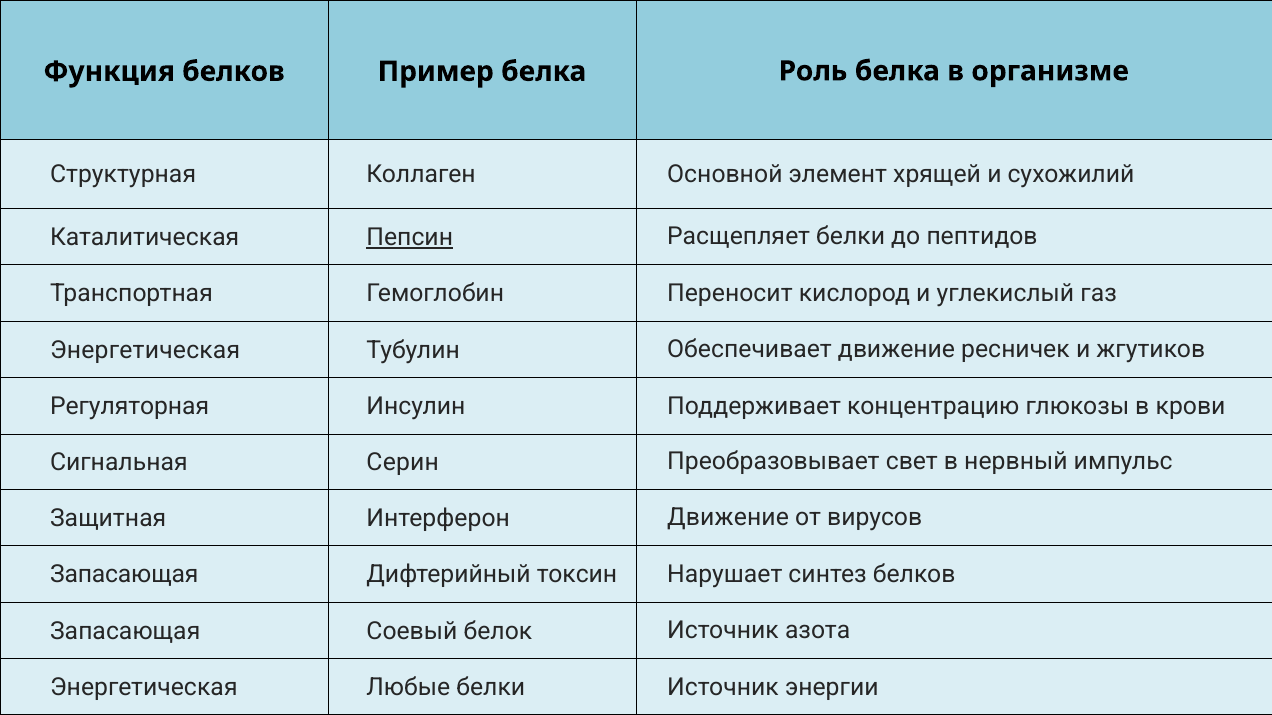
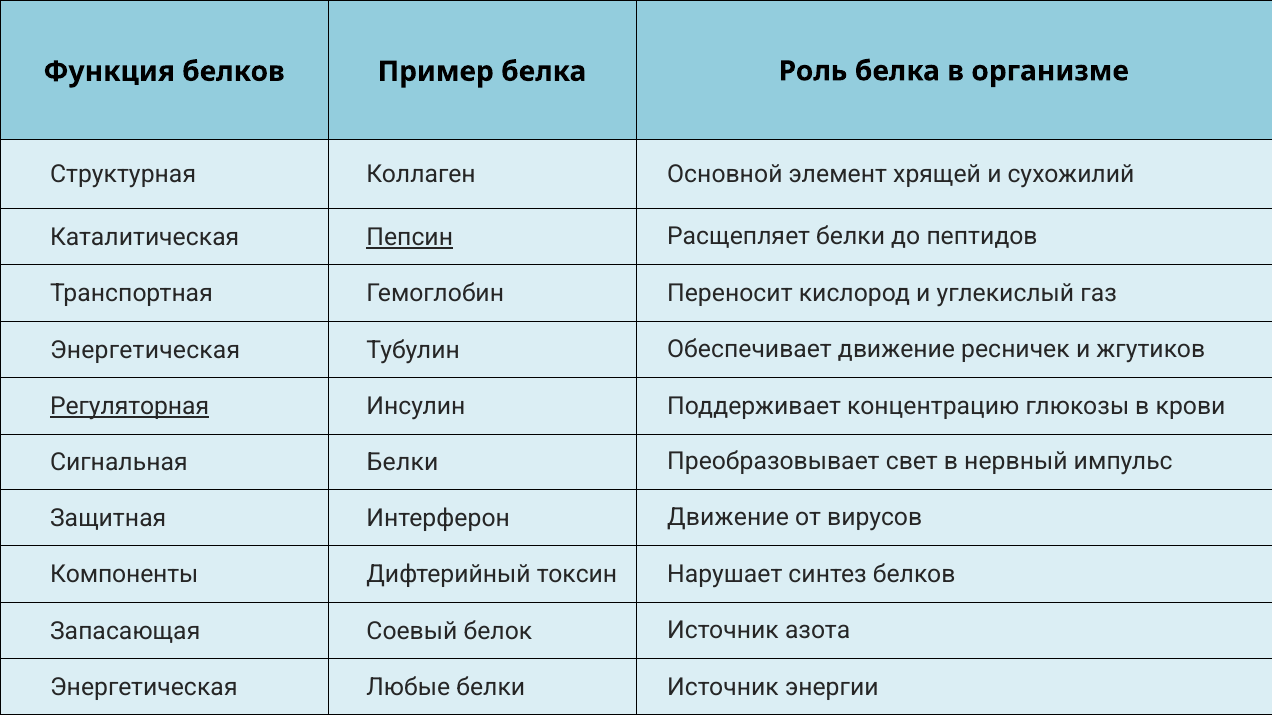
Регуляторная underline: none -> present
Сигнальная Серин: Серин -> Белки
Запасающая at (124, 575): Запасающая -> Компоненты
